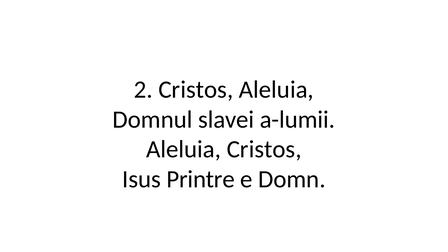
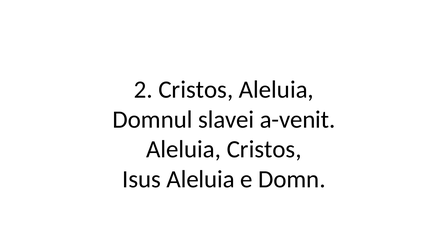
a-lumii: a-lumii -> a-venit
Isus Printre: Printre -> Aleluia
